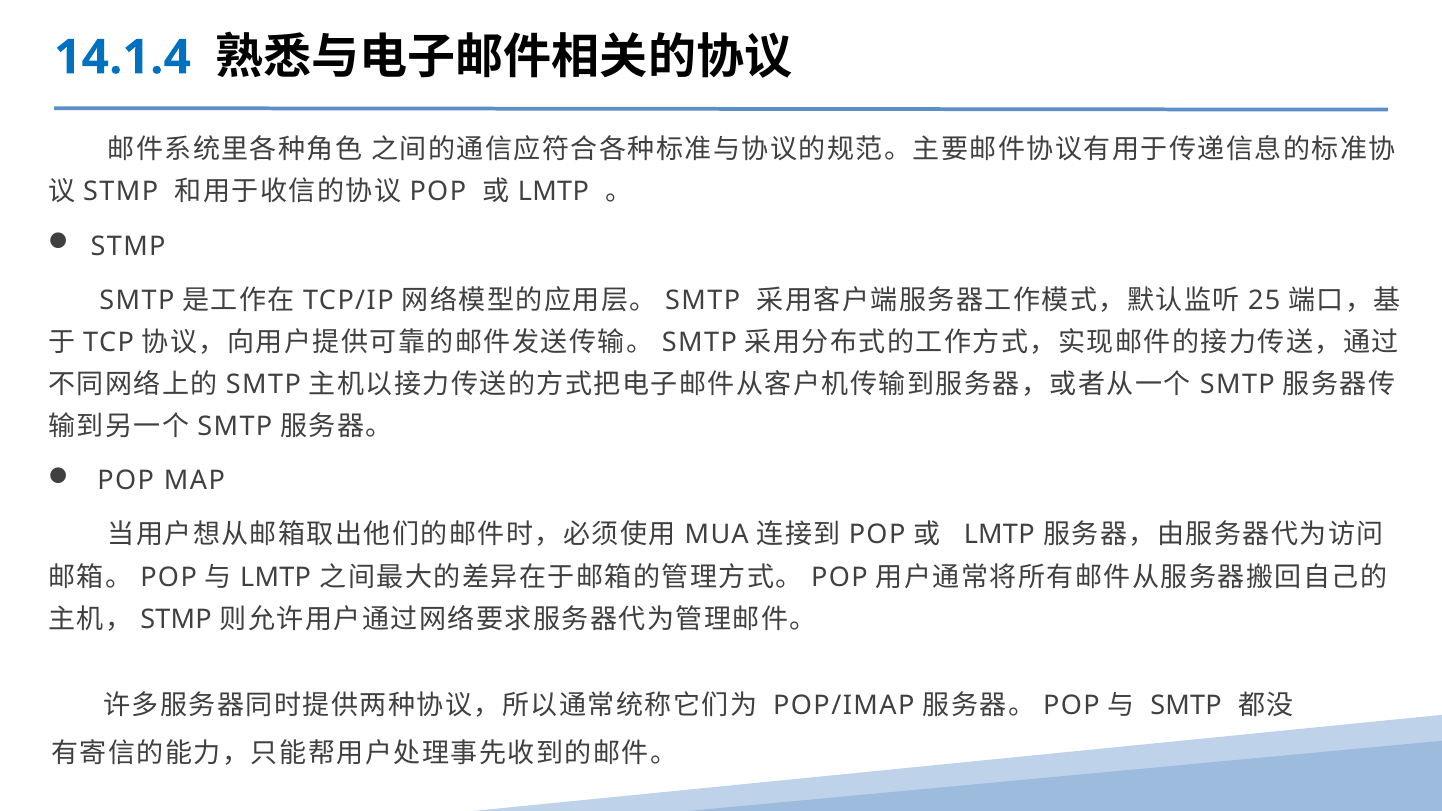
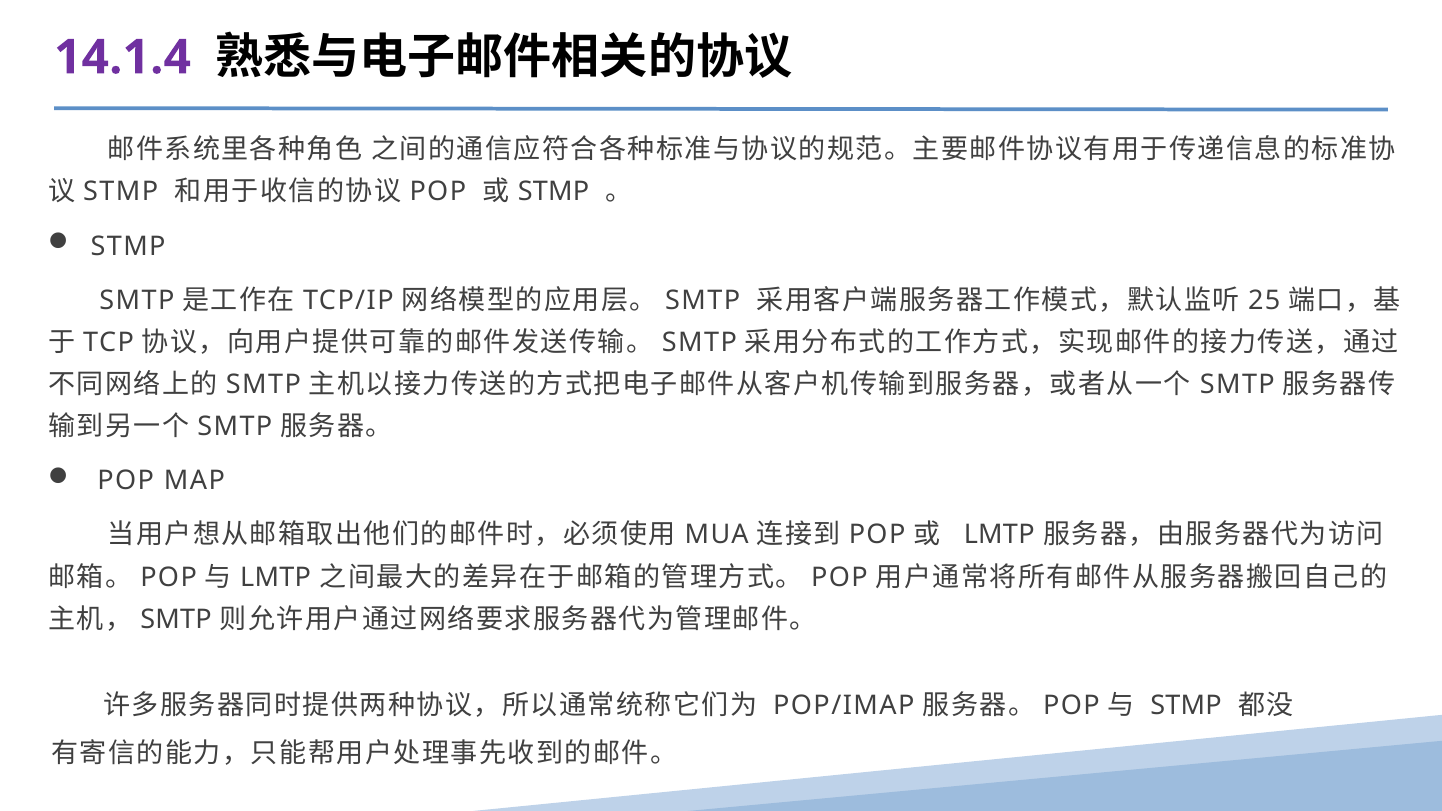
14.1.4 colour: blue -> purple
LMTP at (553, 192): LMTP -> STMP
STMP at (176, 619): STMP -> SMTP
SMTP at (1186, 705): SMTP -> STMP
